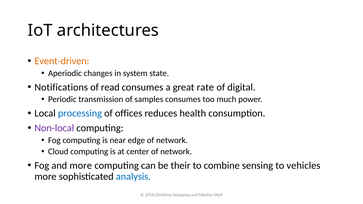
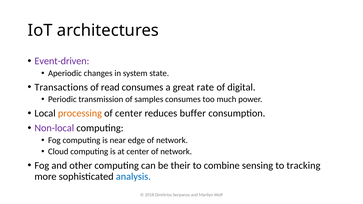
Event-driven colour: orange -> purple
Notifications: Notifications -> Transactions
processing colour: blue -> orange
of offices: offices -> center
health: health -> buffer
and more: more -> other
vehicles: vehicles -> tracking
